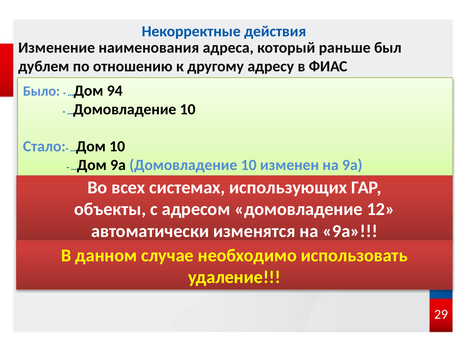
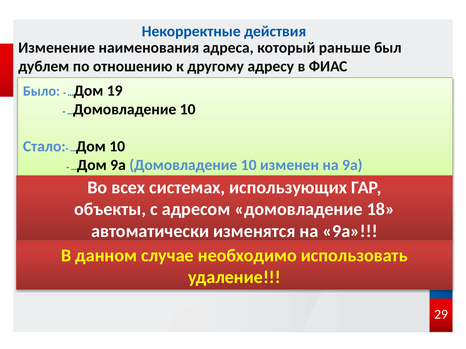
94: 94 -> 19
12: 12 -> 18
